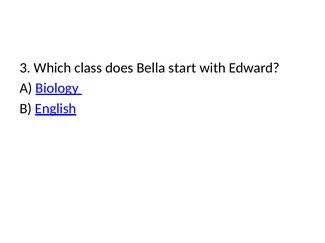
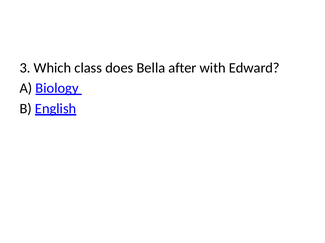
start: start -> after
